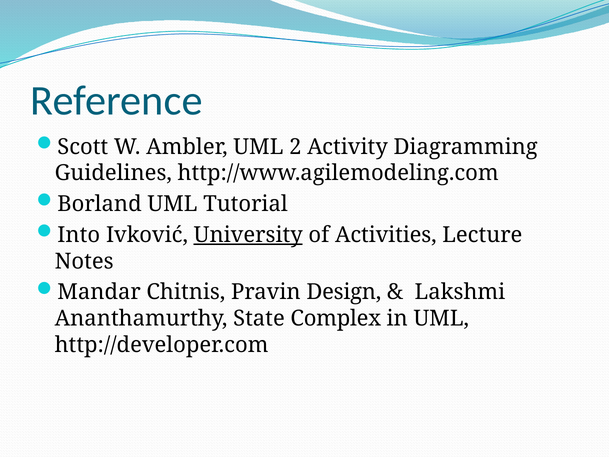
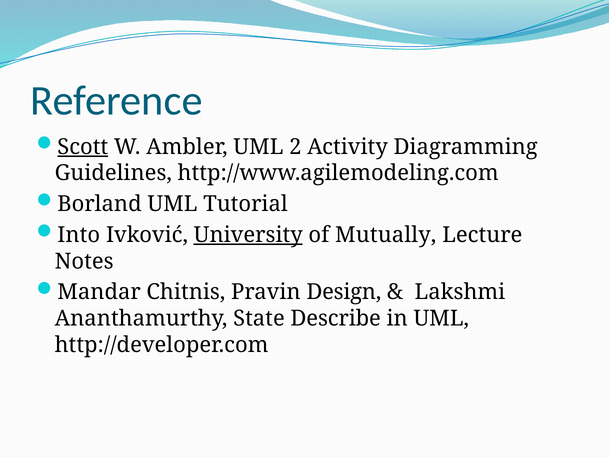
Scott underline: none -> present
Activities: Activities -> Mutually
Complex: Complex -> Describe
